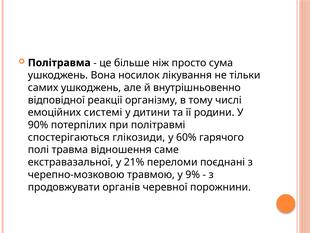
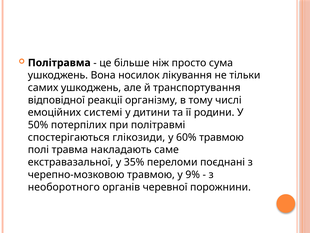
внутрішньовенно: внутрішньовенно -> транспортування
90%: 90% -> 50%
60% гарячого: гарячого -> травмою
відношення: відношення -> накладають
21%: 21% -> 35%
продовжувати: продовжувати -> необоротного
